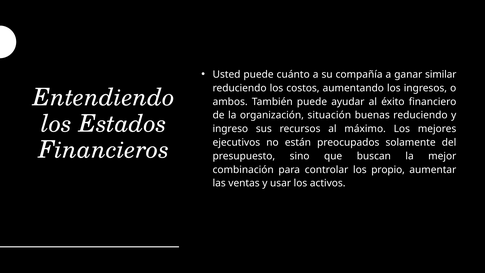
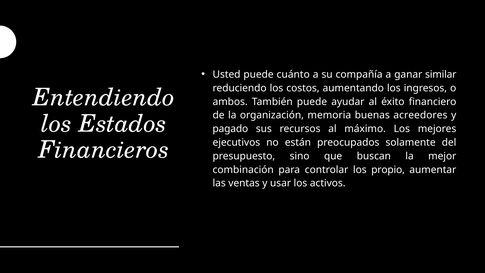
situación: situación -> memoria
buenas reduciendo: reduciendo -> acreedores
ingreso: ingreso -> pagado
